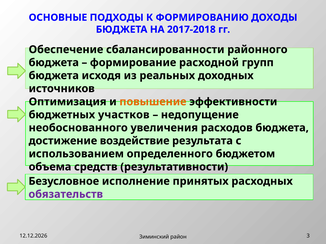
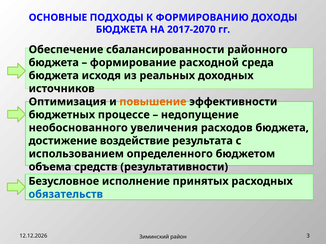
2017-2018: 2017-2018 -> 2017-2070
групп: групп -> среда
участков: участков -> процессе
обязательств colour: purple -> blue
